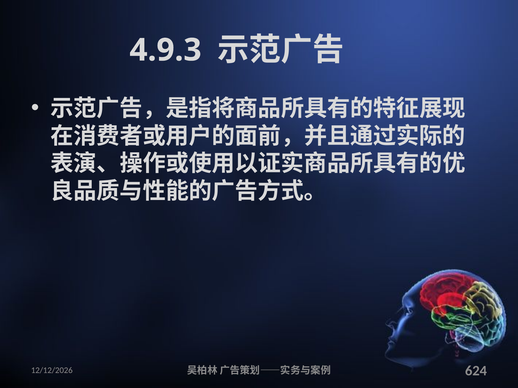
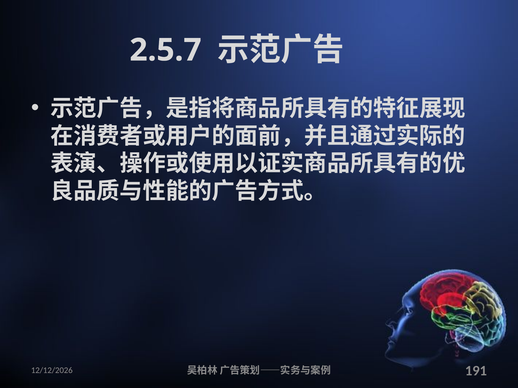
4.9.3: 4.9.3 -> 2.5.7
624: 624 -> 191
